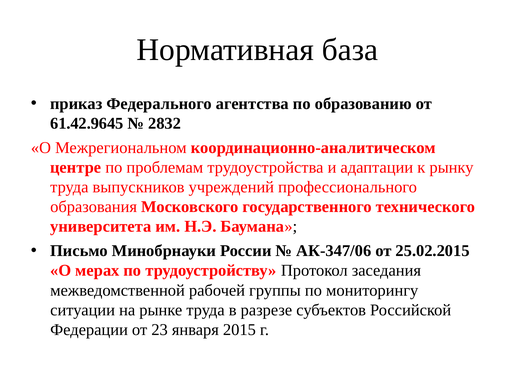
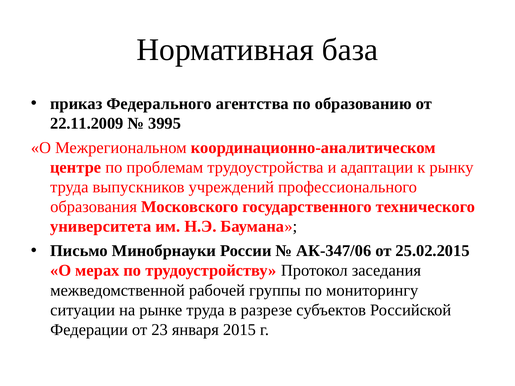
61.42.9645: 61.42.9645 -> 22.11.2009
2832: 2832 -> 3995
